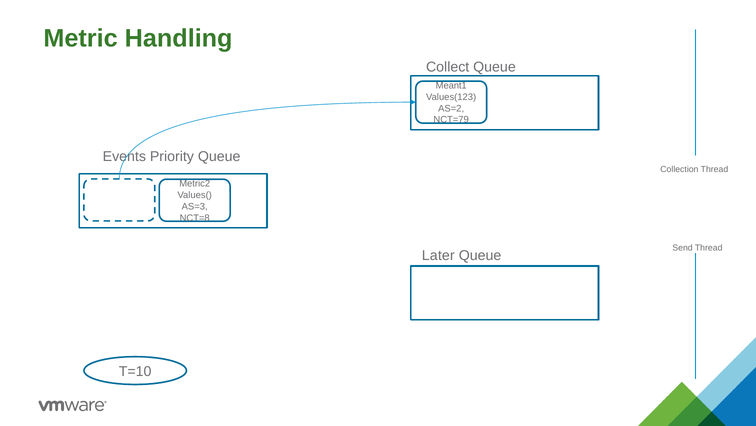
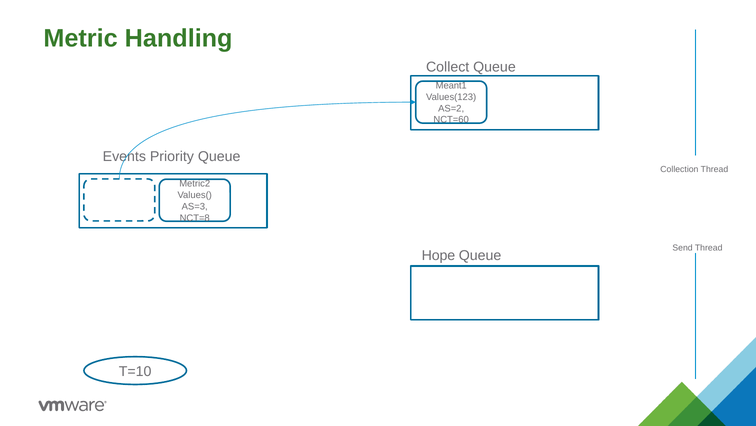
NCT=79: NCT=79 -> NCT=60
Later: Later -> Hope
